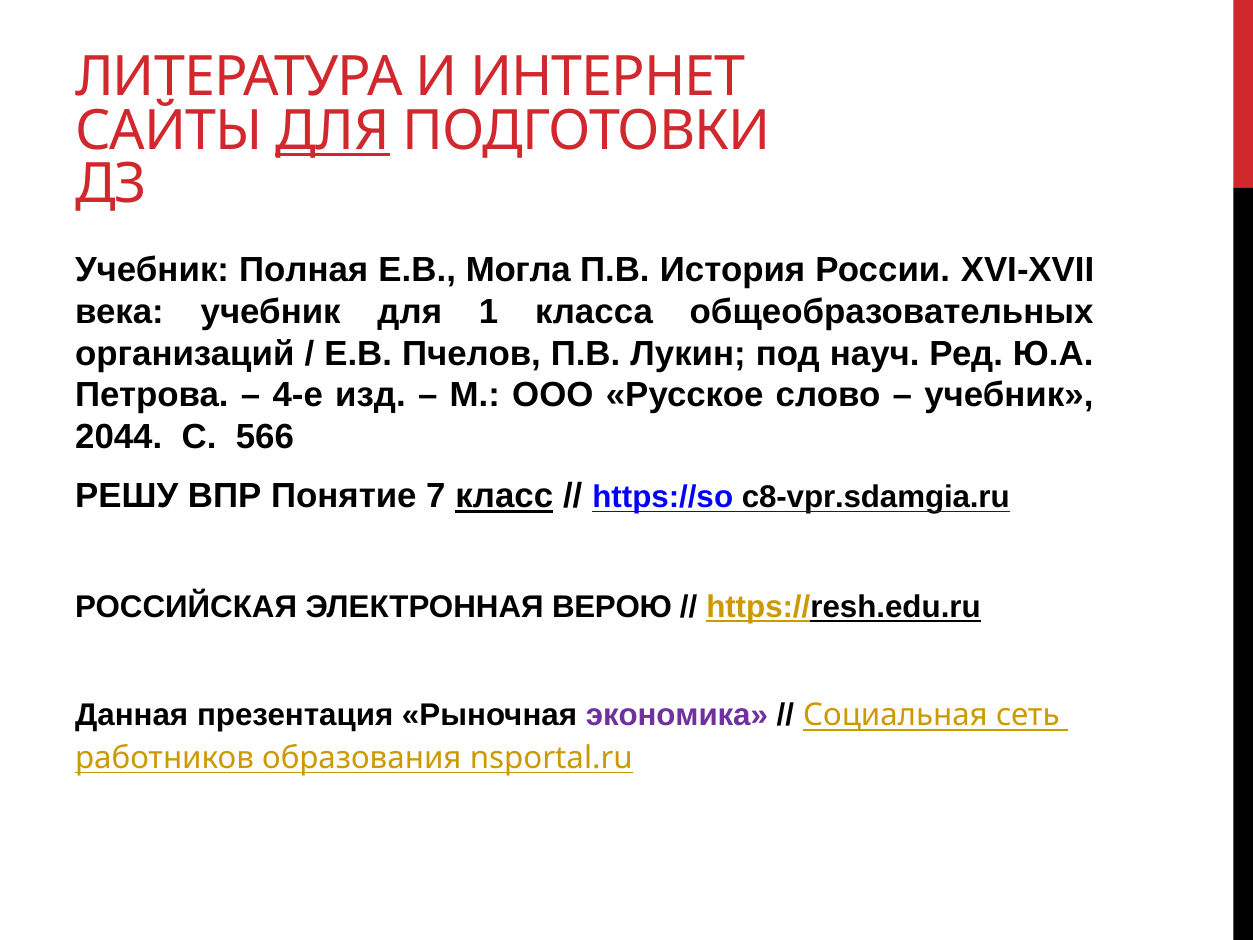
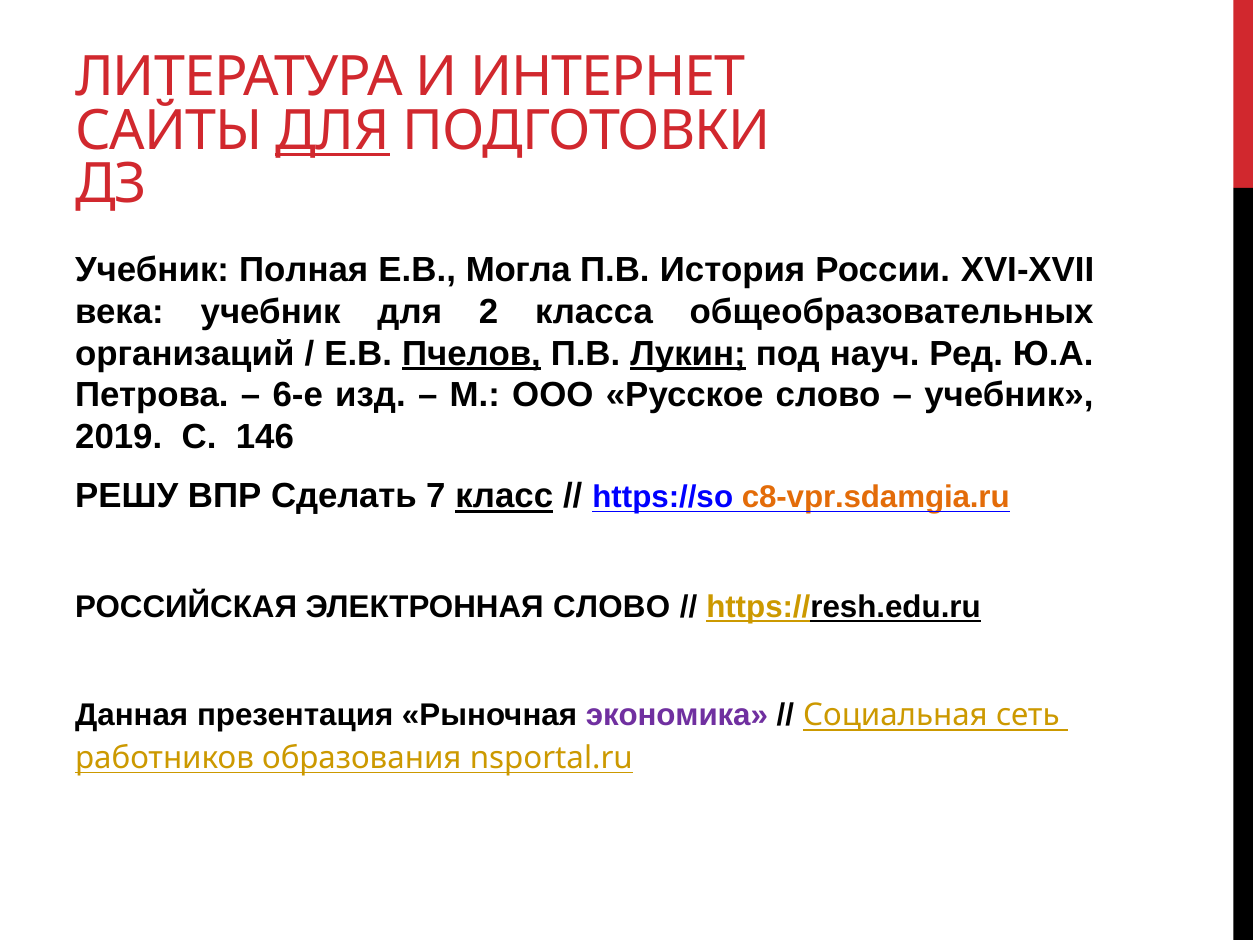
1: 1 -> 2
Пчелов underline: none -> present
Лукин underline: none -> present
4-е: 4-е -> 6-е
2044: 2044 -> 2019
566: 566 -> 146
Понятие: Понятие -> Сделать
c8-vpr.sdamgia.ru colour: black -> orange
ЭЛЕКТРОННАЯ ВЕРОЮ: ВЕРОЮ -> СЛОВО
